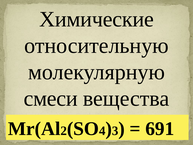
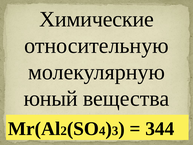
смеси: смеси -> юный
691: 691 -> 344
